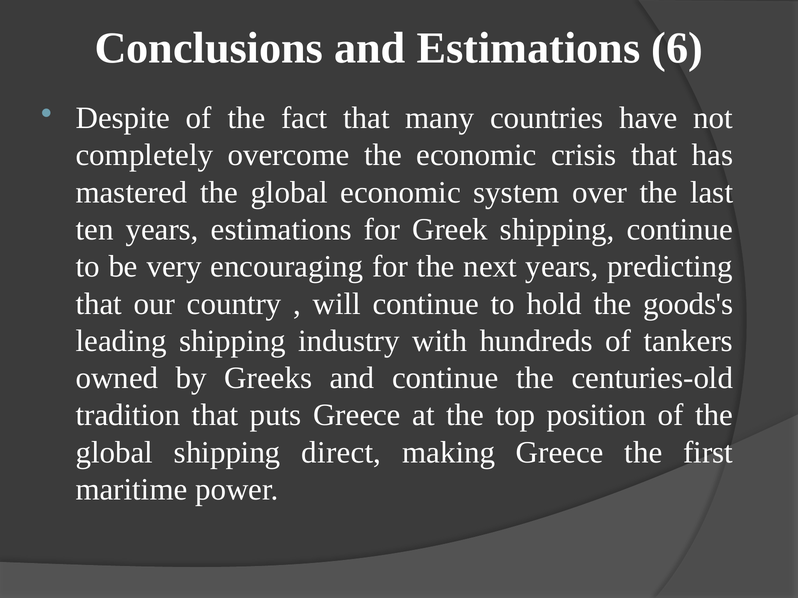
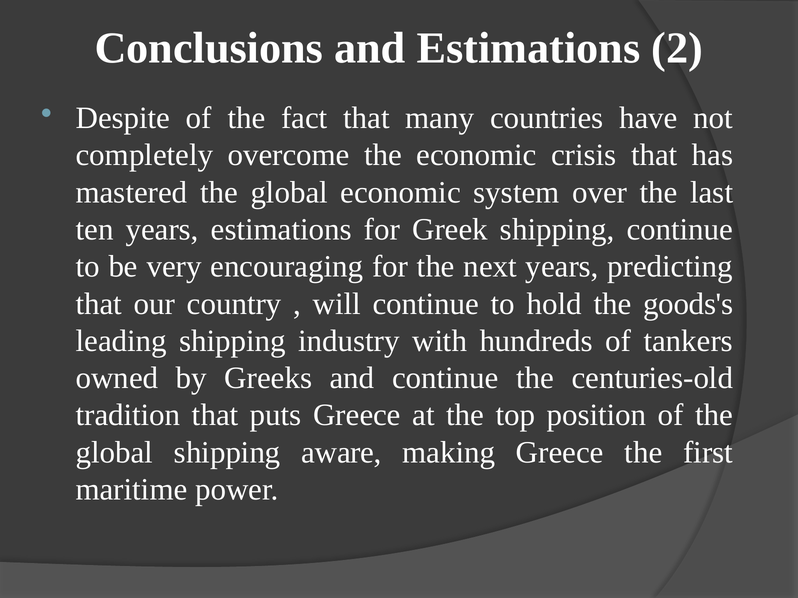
6: 6 -> 2
direct: direct -> aware
